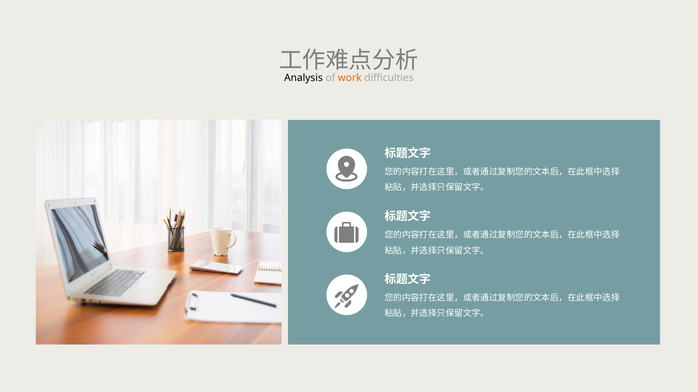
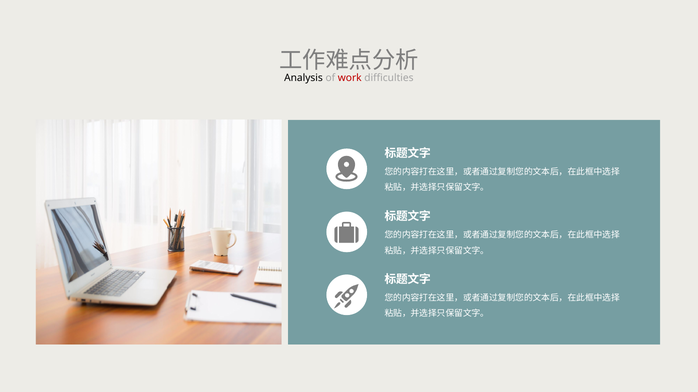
work colour: orange -> red
